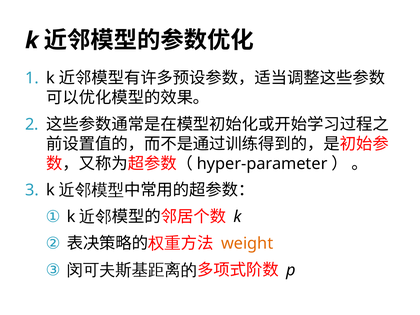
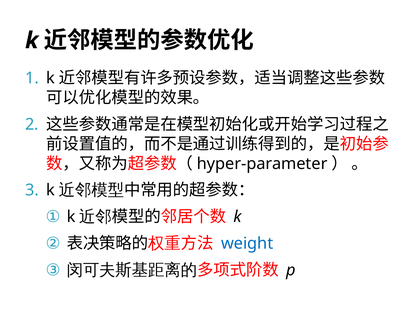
weight colour: orange -> blue
